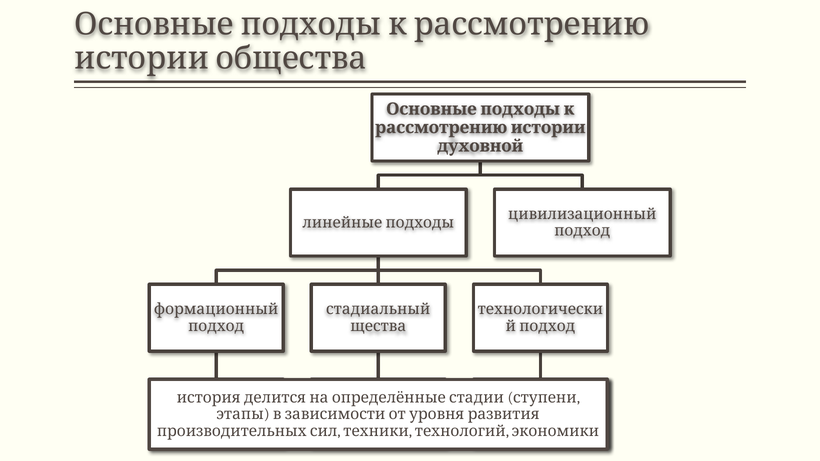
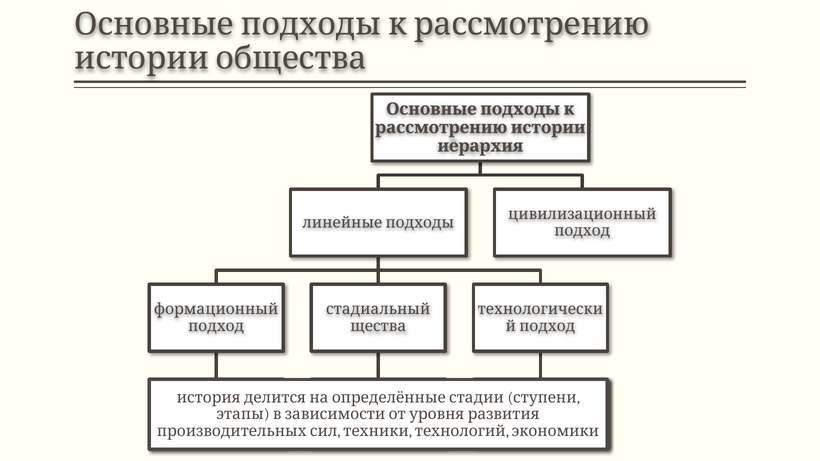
духовной: духовной -> иерархия
